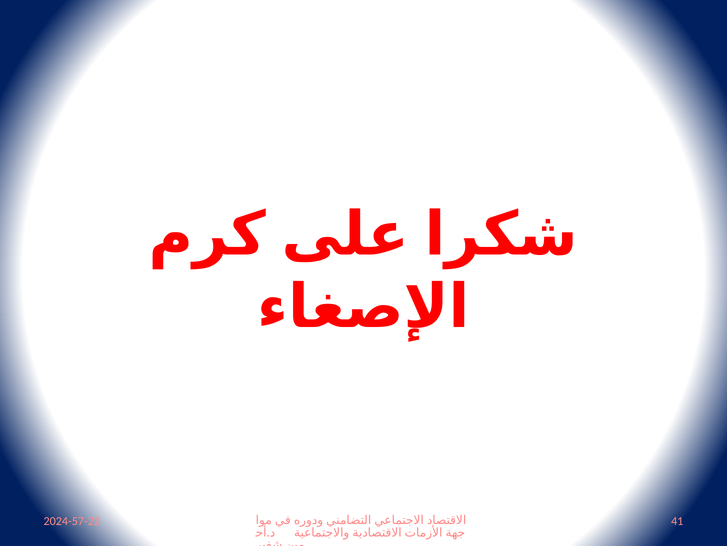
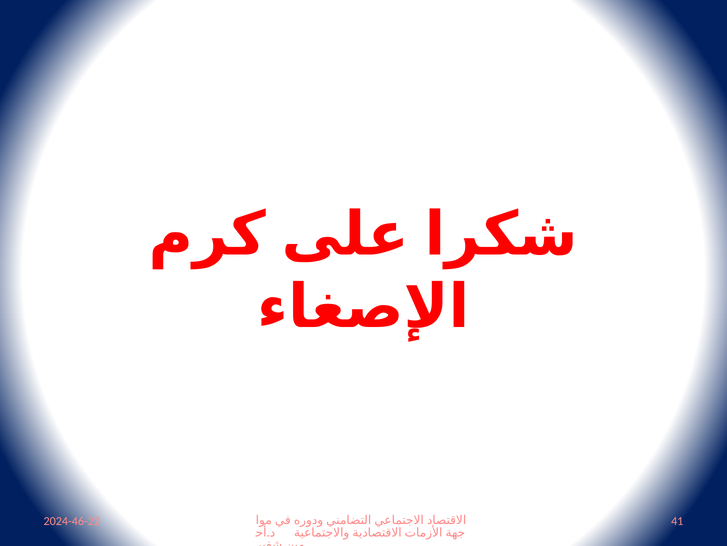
2024-57-22: 2024-57-22 -> 2024-46-22
